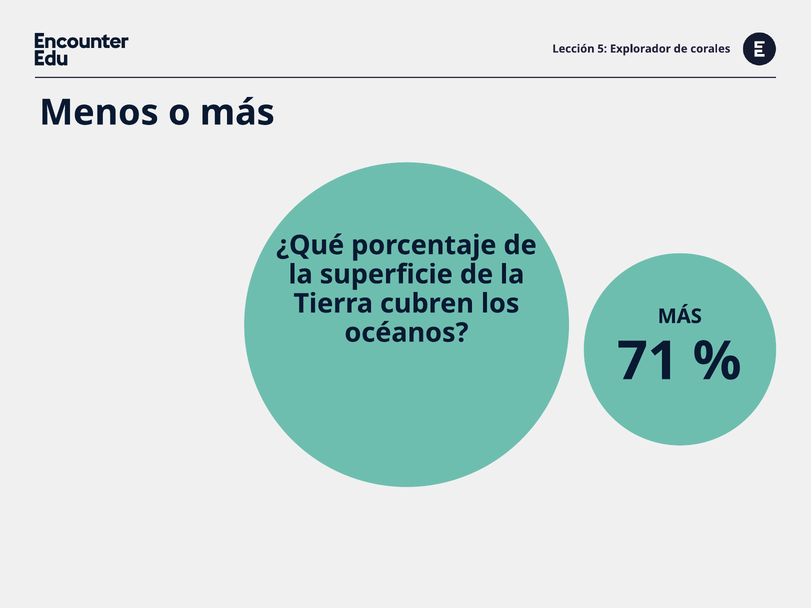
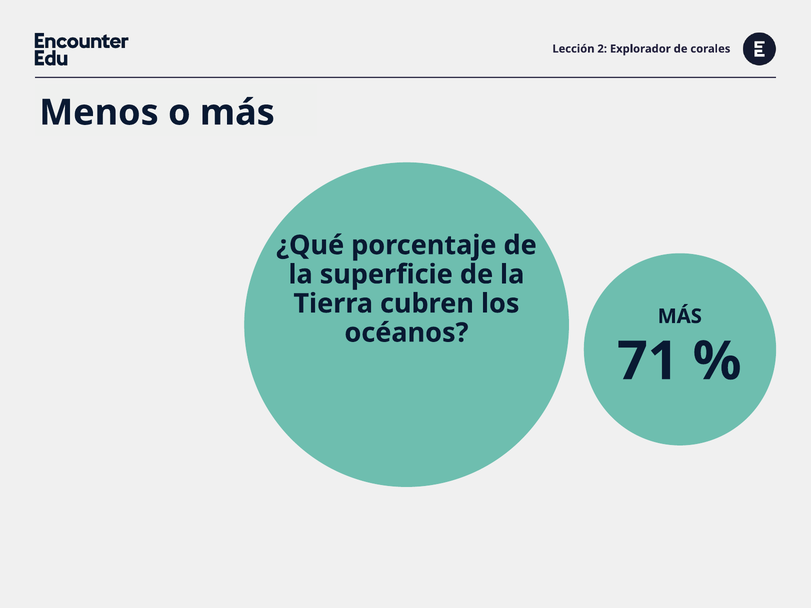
5: 5 -> 2
